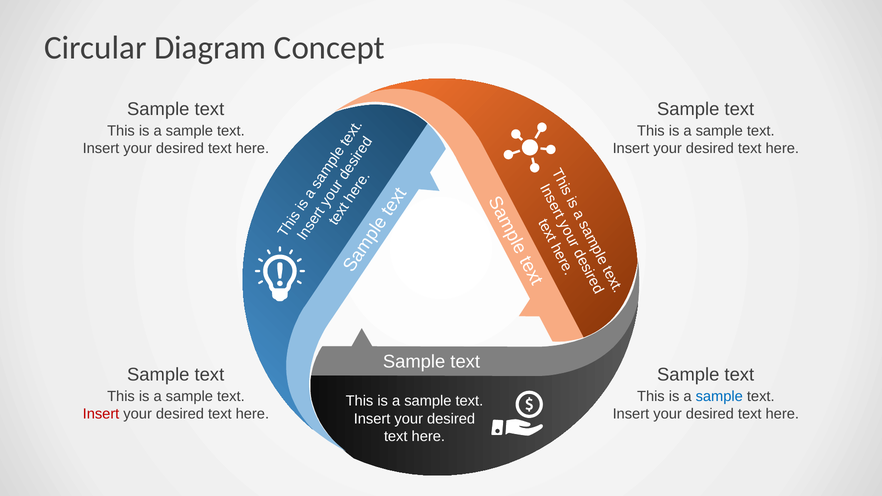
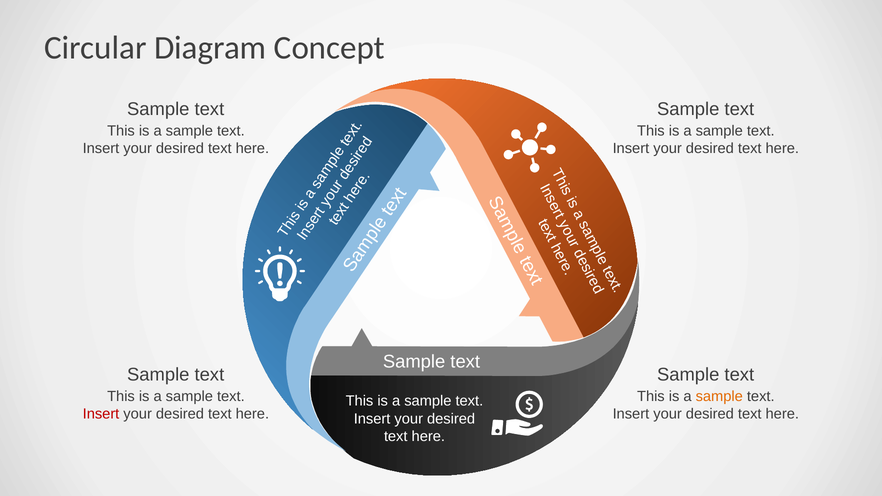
sample at (719, 397) colour: blue -> orange
